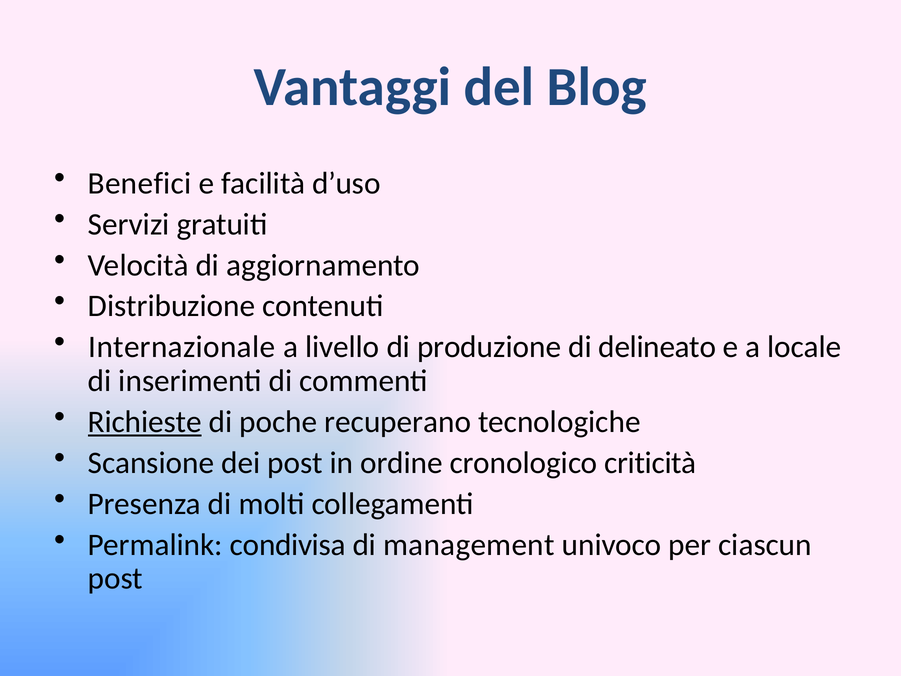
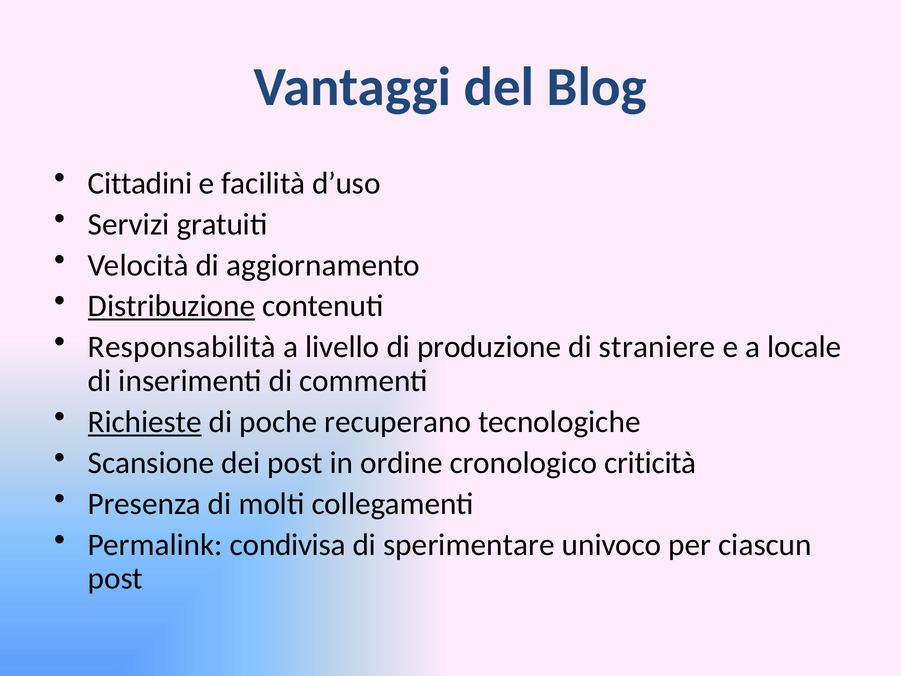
Benefici: Benefici -> Cittadini
Distribuzione underline: none -> present
Internazionale: Internazionale -> Responsabilità
delineato: delineato -> straniere
management: management -> sperimentare
